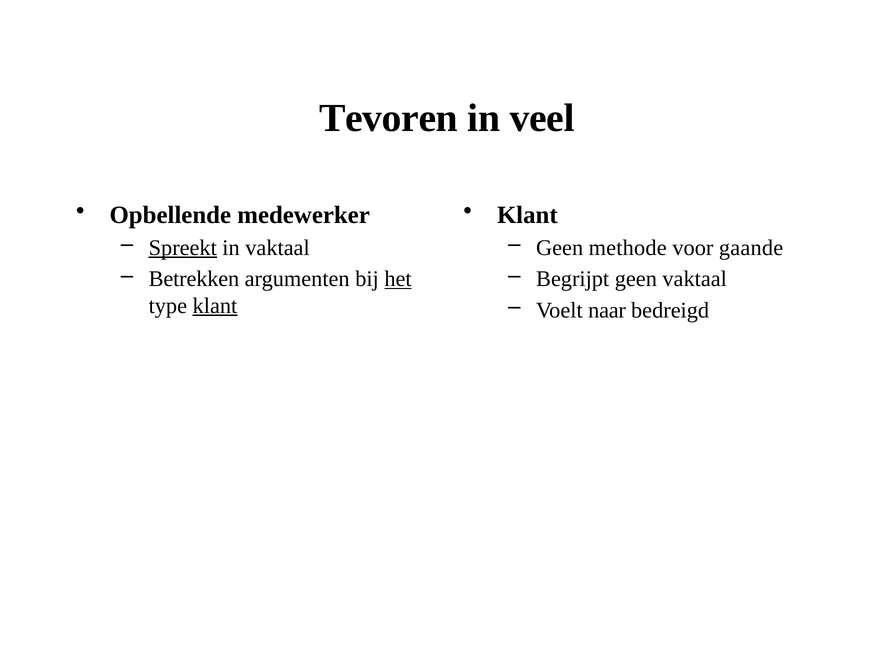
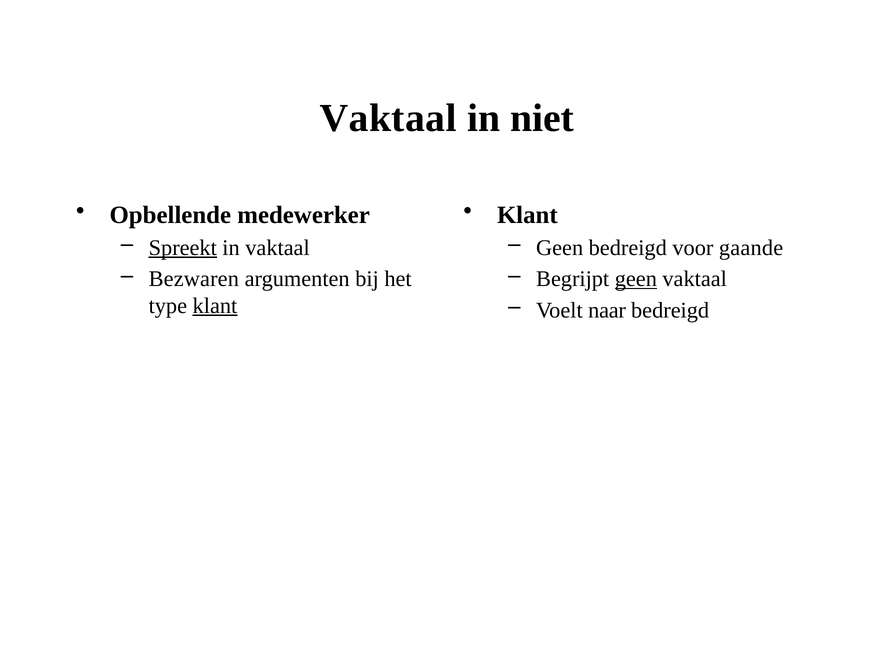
Tevoren at (389, 118): Tevoren -> Vaktaal
veel: veel -> niet
Geen methode: methode -> bedreigd
Betrekken: Betrekken -> Bezwaren
het underline: present -> none
geen at (636, 279) underline: none -> present
